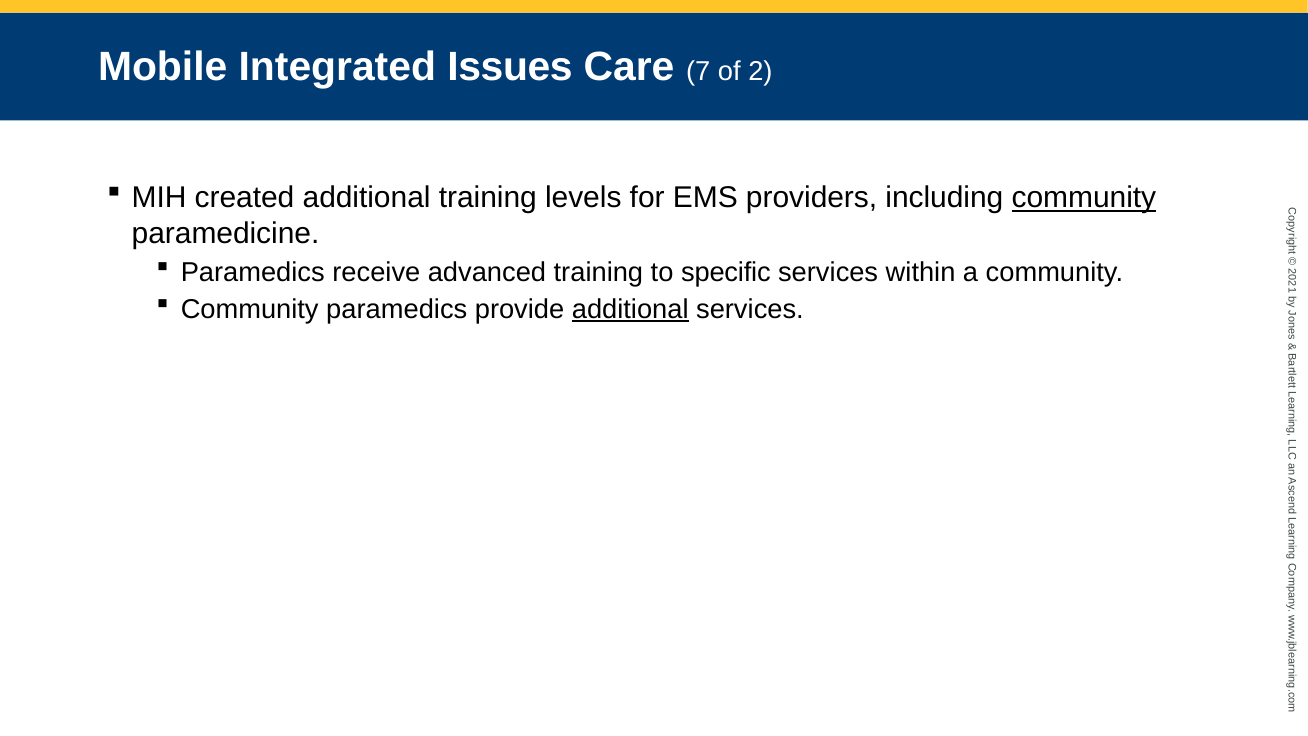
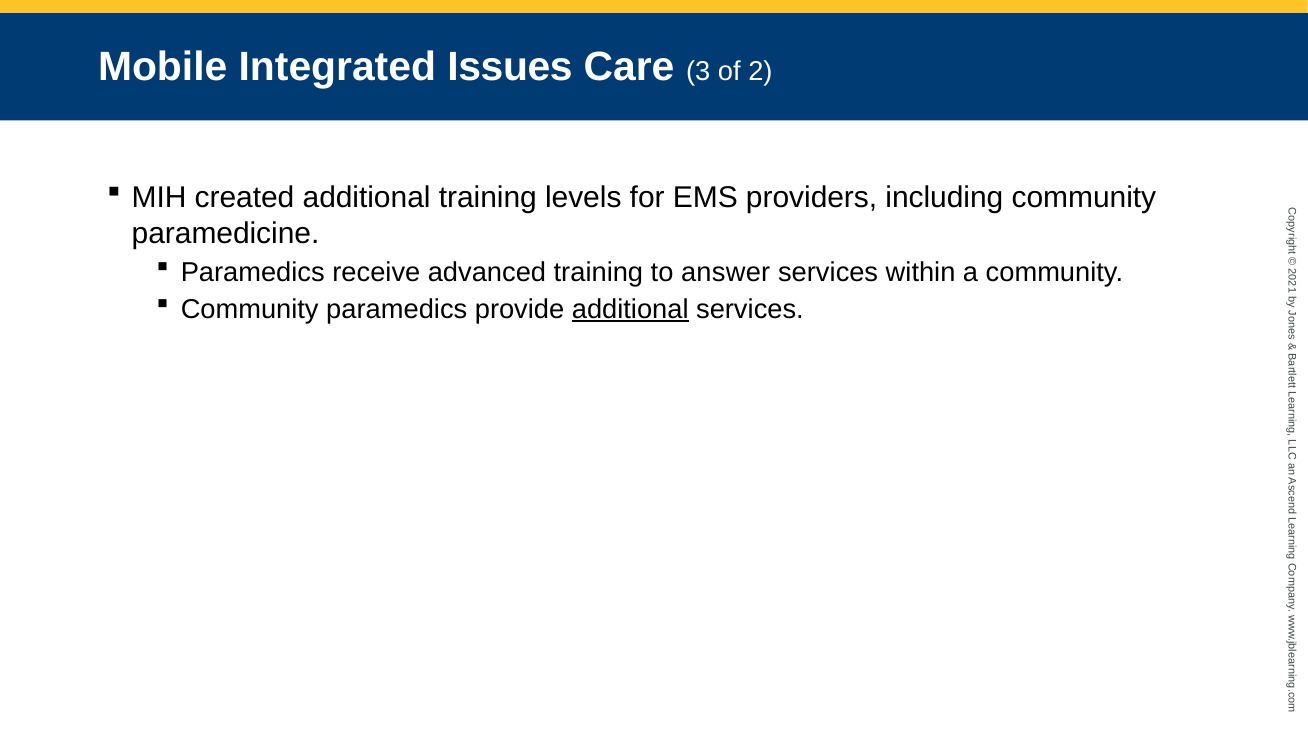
7: 7 -> 3
community at (1084, 198) underline: present -> none
specific: specific -> answer
